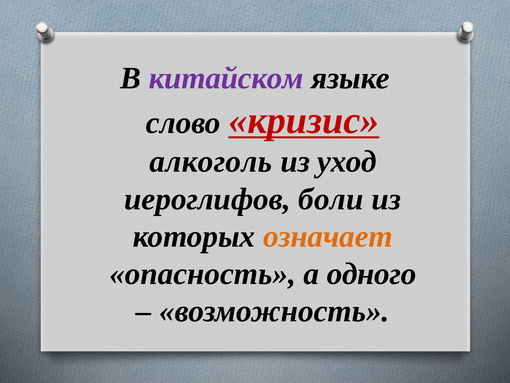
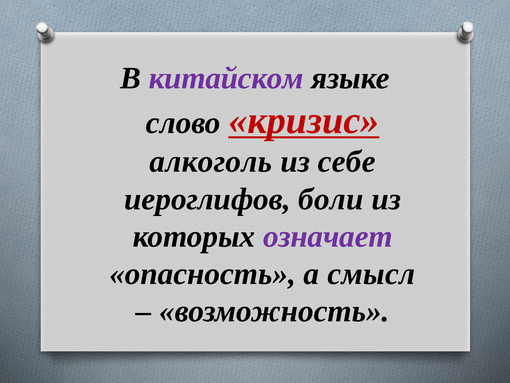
уход: уход -> себе
означает colour: orange -> purple
одного: одного -> смысл
